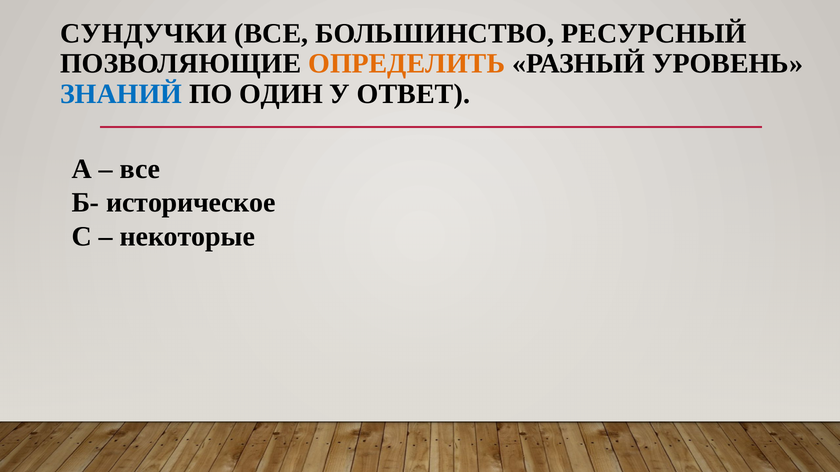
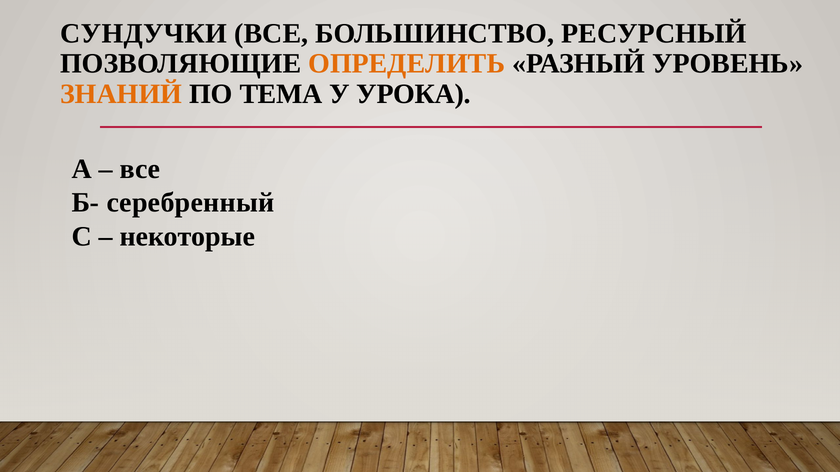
ЗНАНИЙ colour: blue -> orange
ОДИН: ОДИН -> ТЕМА
ОТВЕТ: ОТВЕТ -> УРОКА
историческое: историческое -> серебренный
